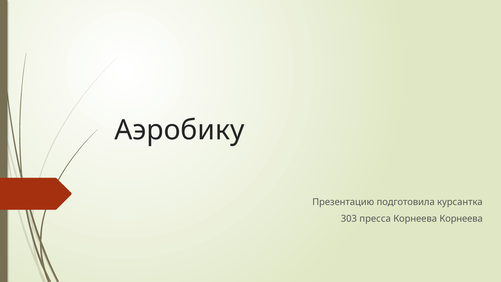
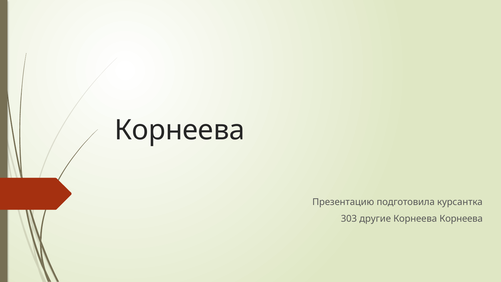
Аэробику at (179, 130): Аэробику -> Корнеева
пресса: пресса -> другие
